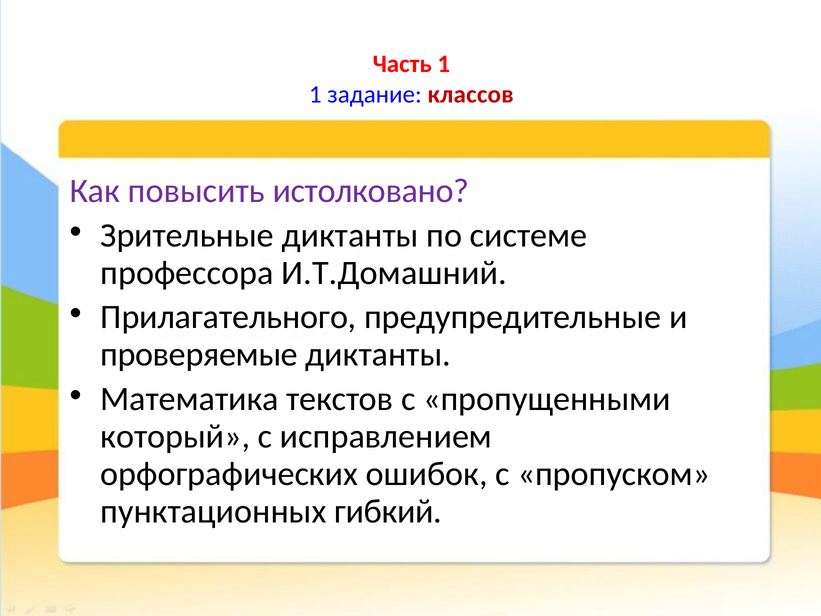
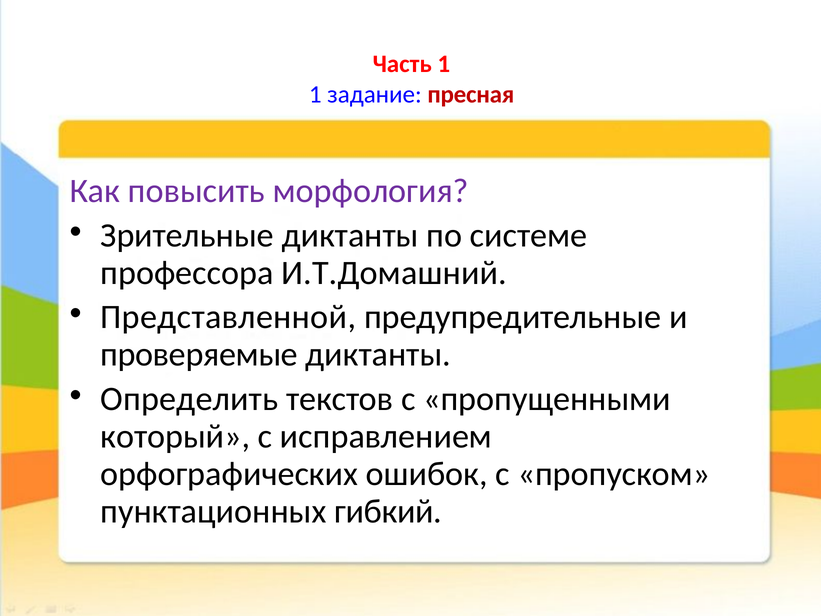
классов: классов -> пресная
истолковано: истолковано -> морфология
Прилагательного: Прилагательного -> Представленной
Математика: Математика -> Определить
